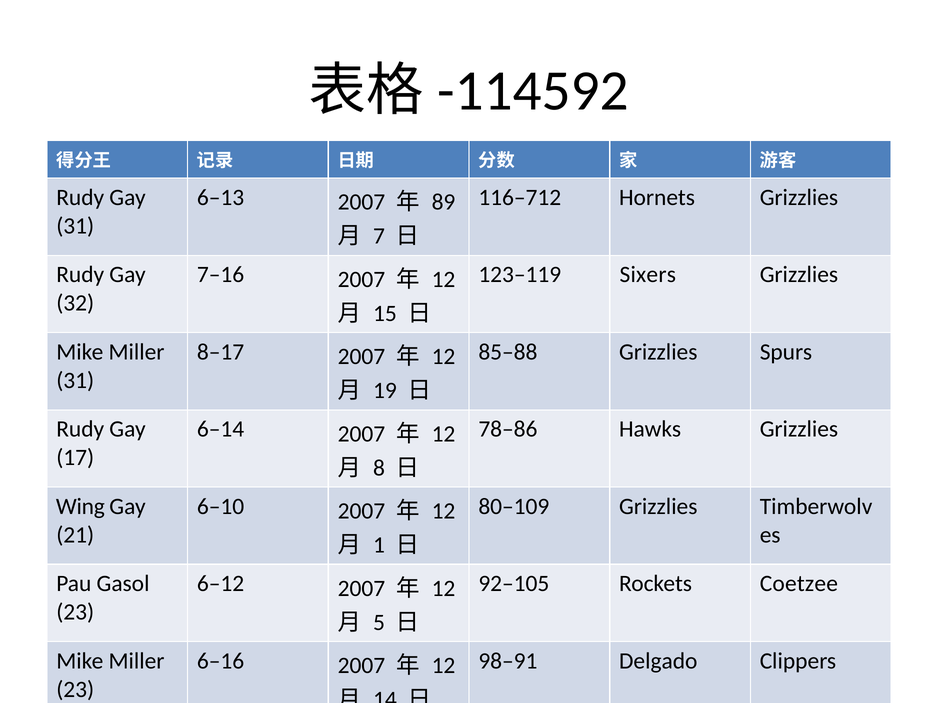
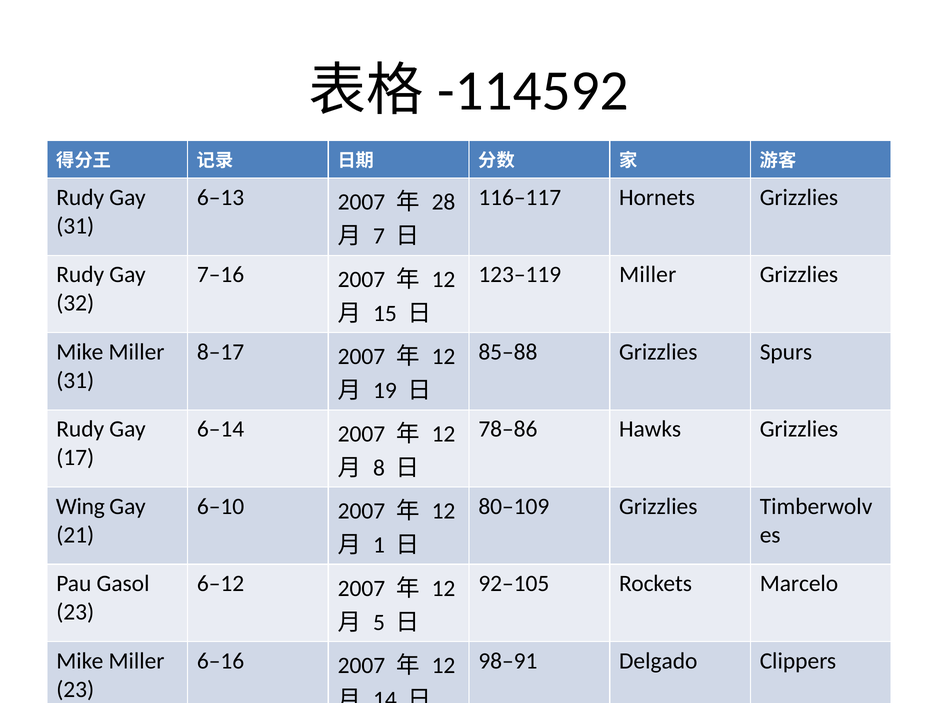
89 at (443, 202): 89 -> 28
116–712: 116–712 -> 116–117
123–119 Sixers: Sixers -> Miller
Coetzee: Coetzee -> Marcelo
